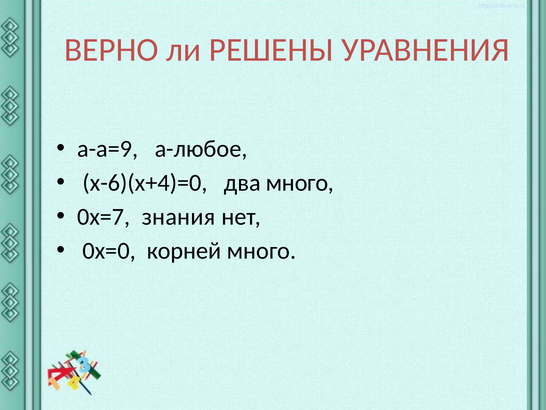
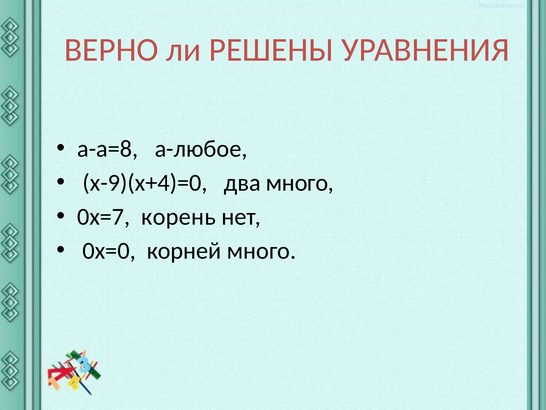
а-а=9: а-а=9 -> а-а=8
х-6)(х+4)=0: х-6)(х+4)=0 -> х-9)(х+4)=0
знания: знания -> корень
